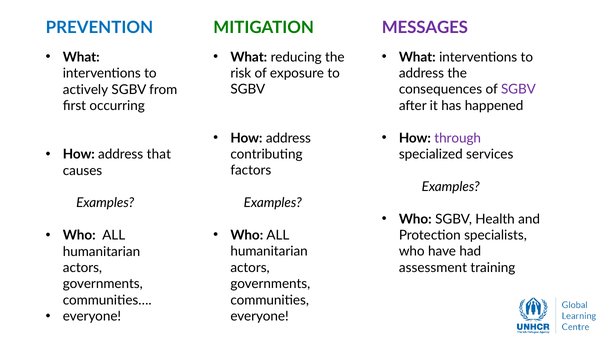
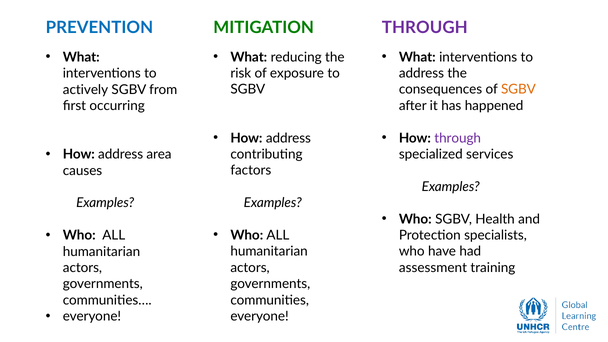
MESSAGES at (425, 28): MESSAGES -> THROUGH
SGBV at (518, 89) colour: purple -> orange
that: that -> area
